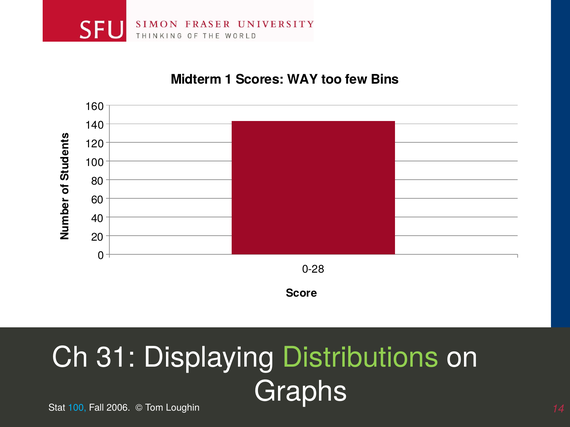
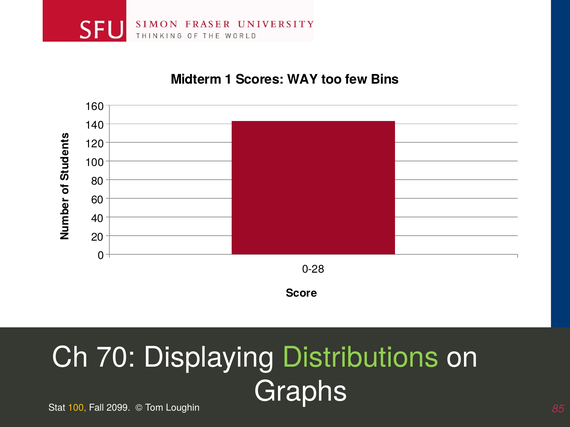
31: 31 -> 70
100 at (77, 408) colour: light blue -> yellow
2006: 2006 -> 2099
14: 14 -> 85
